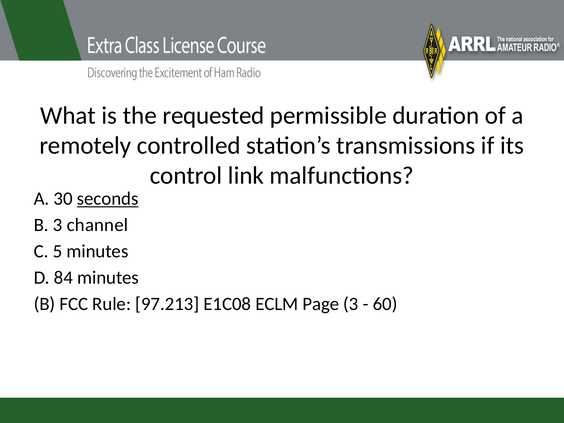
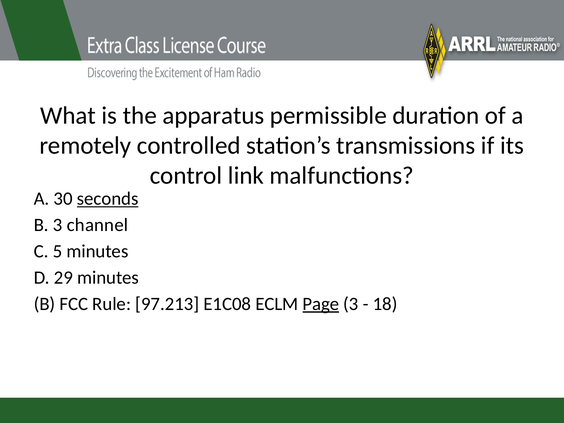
requested: requested -> apparatus
84: 84 -> 29
Page underline: none -> present
60: 60 -> 18
